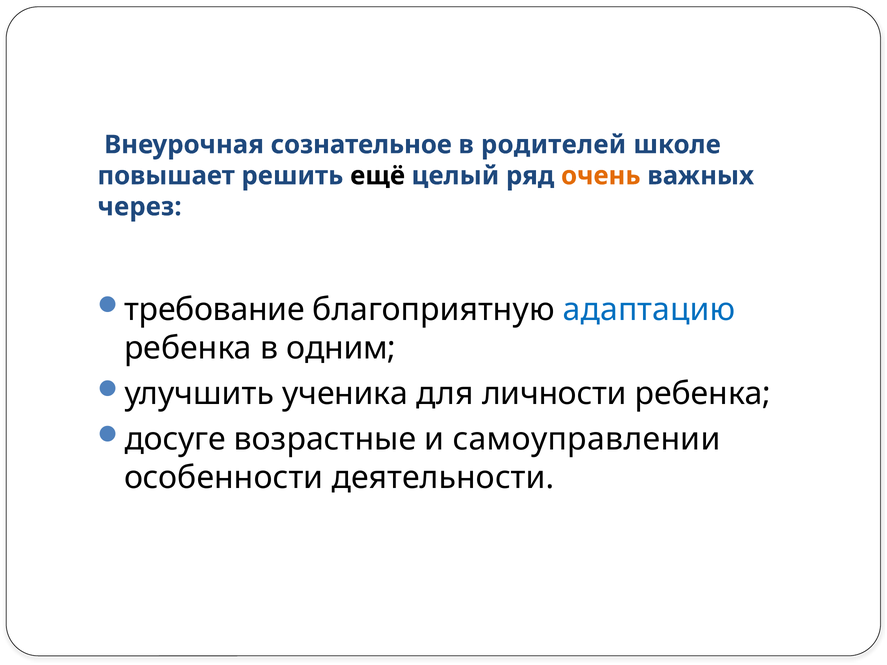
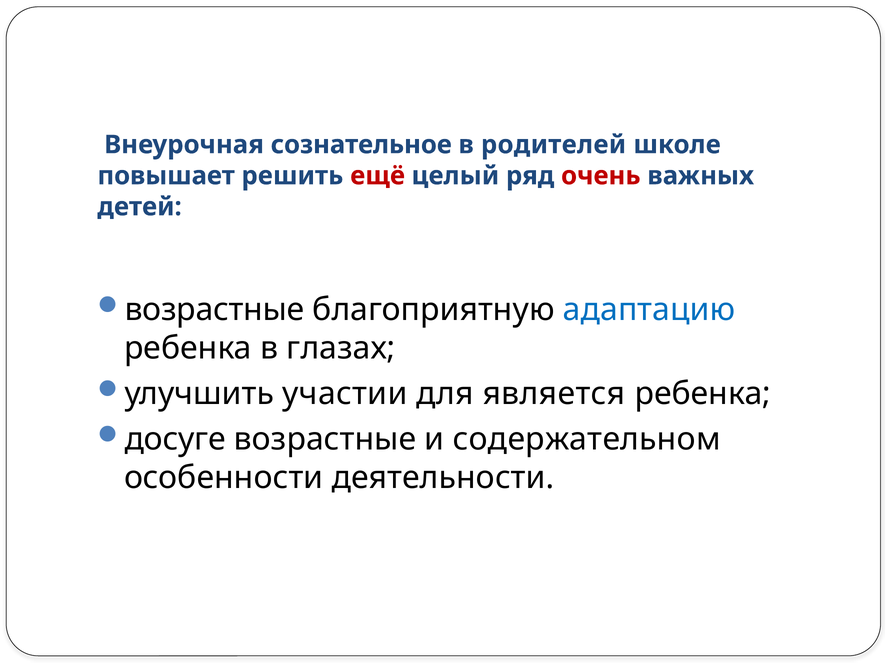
ещё colour: black -> red
очень colour: orange -> red
через: через -> детей
требование at (214, 310): требование -> возрастные
одним: одним -> глазах
ученика: ученика -> участии
личности: личности -> является
самоуправлении: самоуправлении -> содержательном
